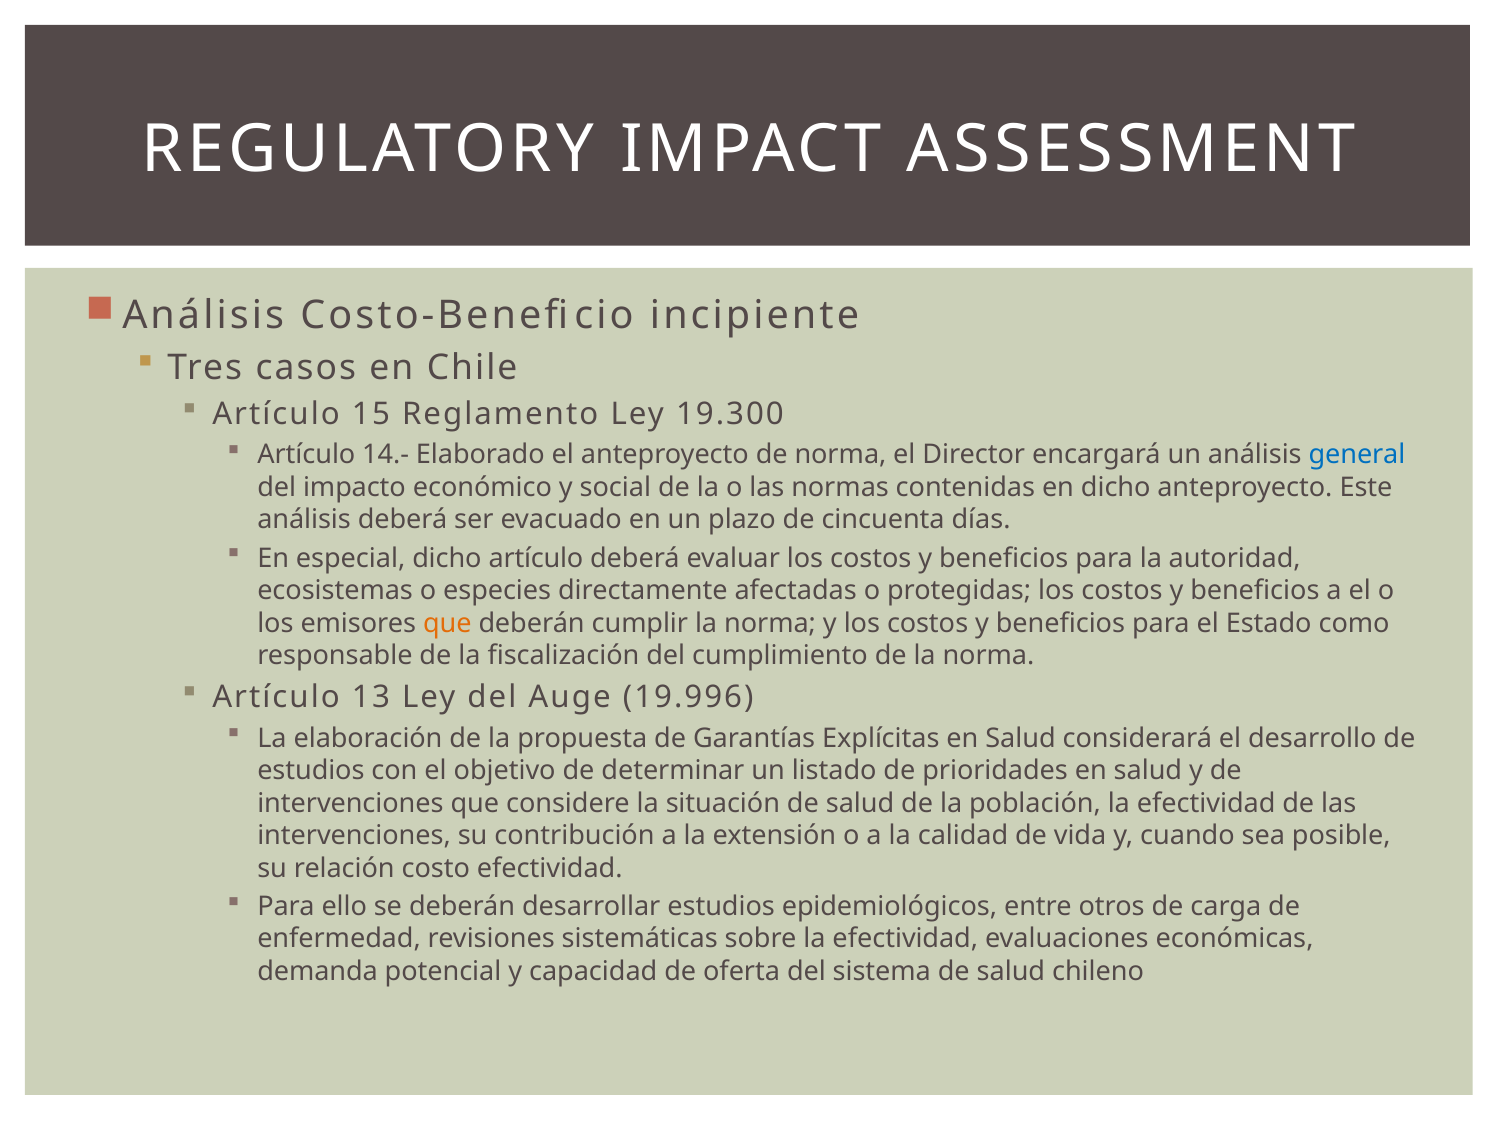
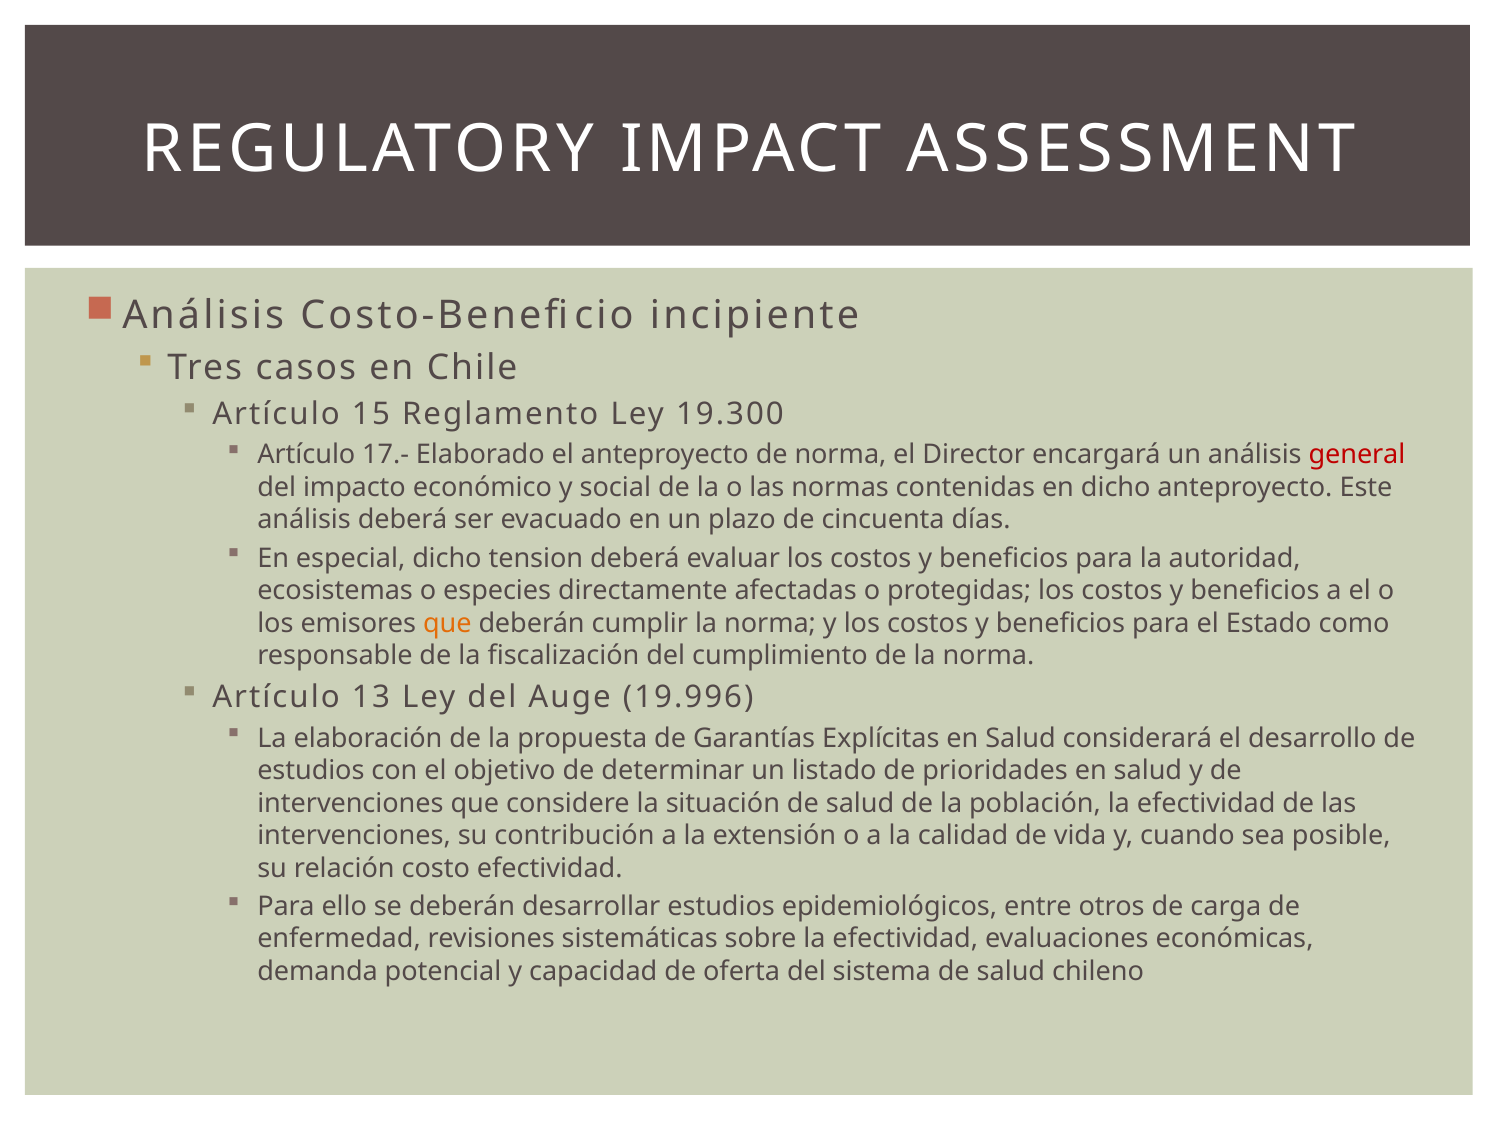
14.-: 14.- -> 17.-
general colour: blue -> red
dicho artículo: artículo -> tension
